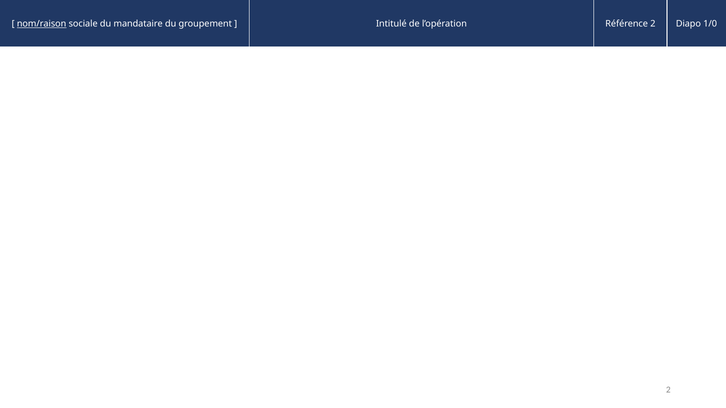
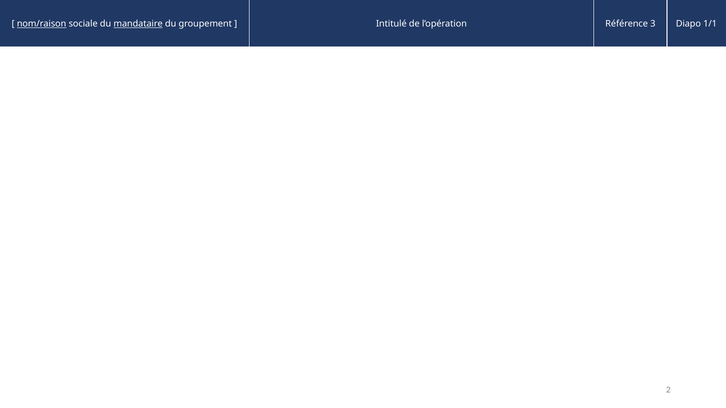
mandataire underline: none -> present
Référence 2: 2 -> 3
1/0: 1/0 -> 1/1
